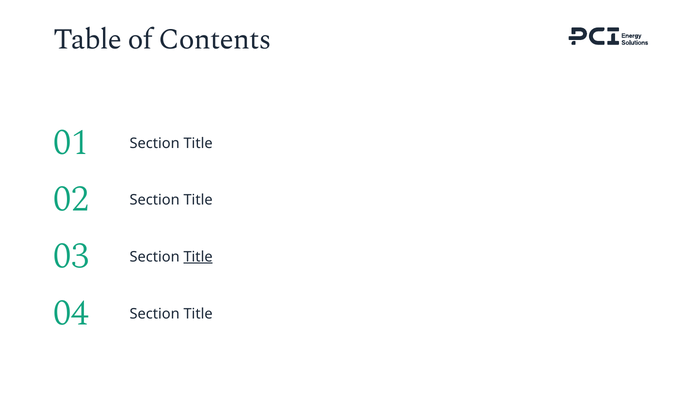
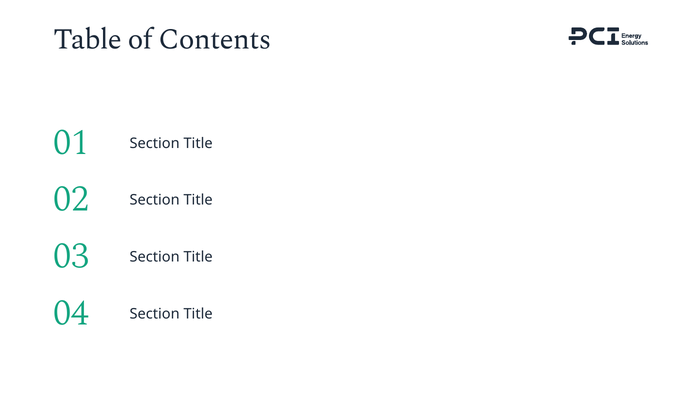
Title at (198, 257) underline: present -> none
